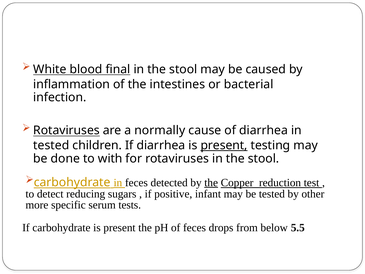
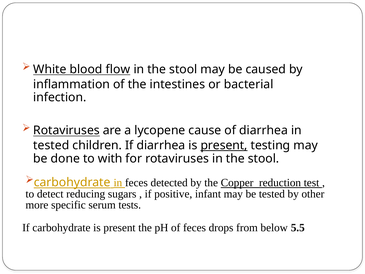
final: final -> flow
normally: normally -> lycopene
the at (211, 182) underline: present -> none
